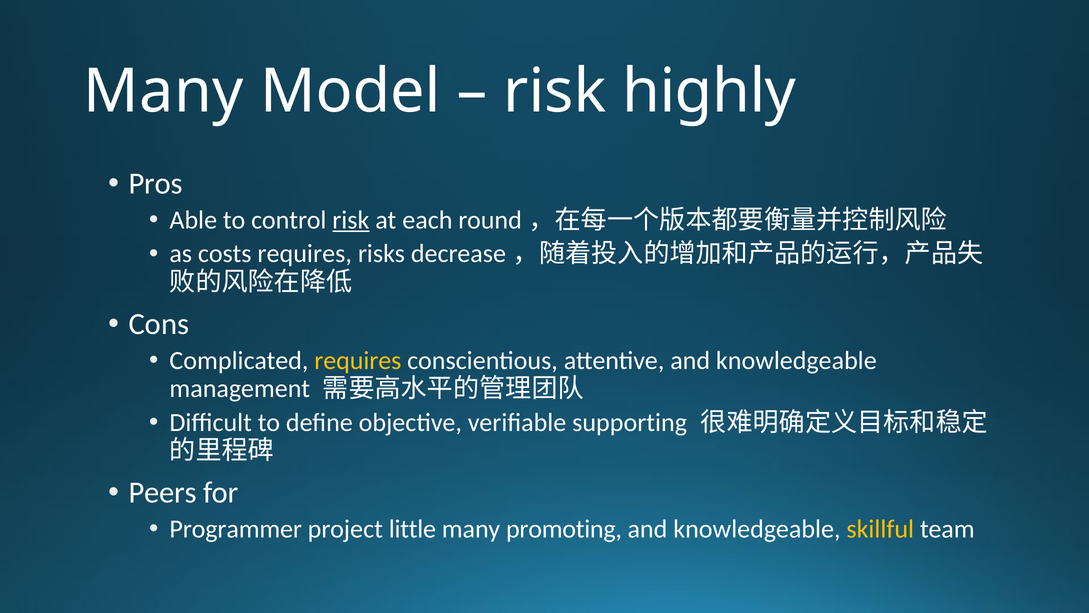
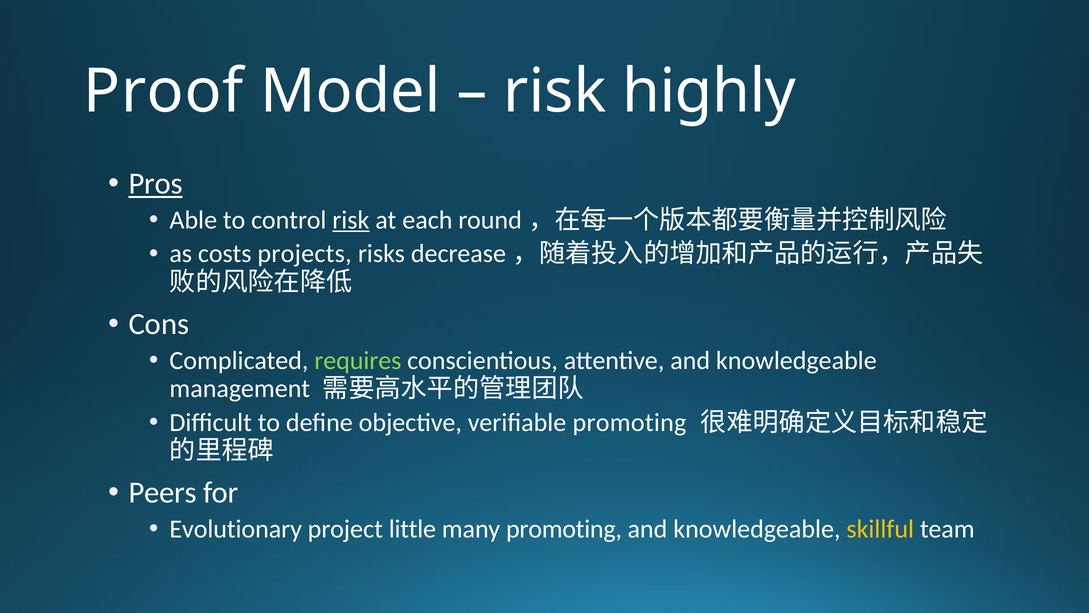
Many at (163, 91): Many -> Proof
Pros underline: none -> present
costs requires: requires -> projects
requires at (358, 360) colour: yellow -> light green
verifiable supporting: supporting -> promoting
Programmer: Programmer -> Evolutionary
